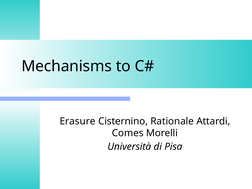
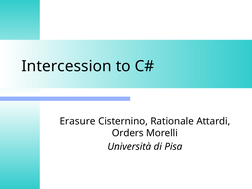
Mechanisms: Mechanisms -> Intercession
Comes: Comes -> Orders
